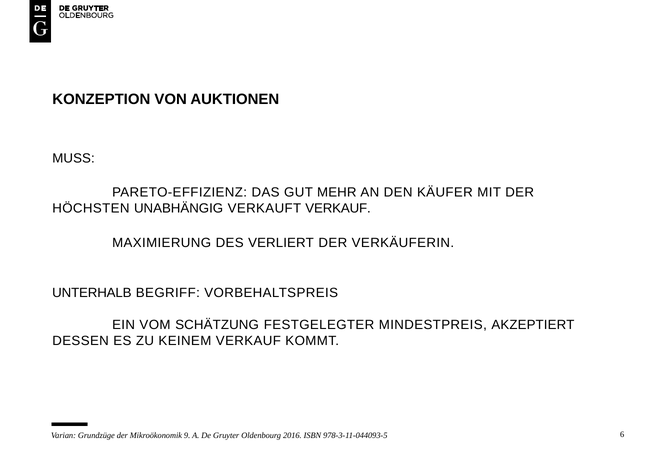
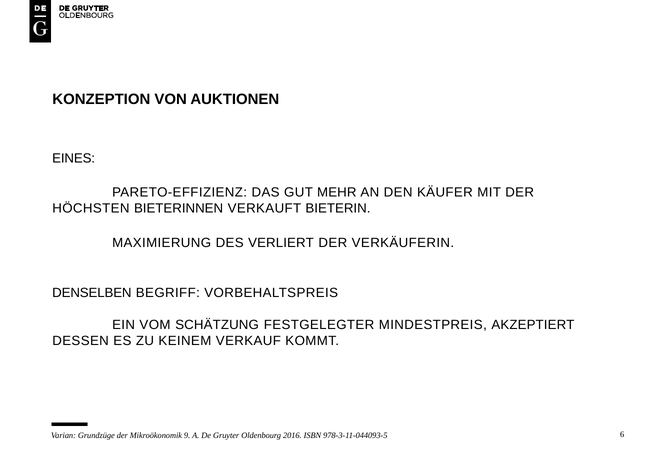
MUSS: MUSS -> EINES
UNABHÄNGIG: UNABHÄNGIG -> BIETERINNEN
VERKAUFT VERKAUF: VERKAUF -> BIETERIN
UNTERHALB: UNTERHALB -> DENSELBEN
